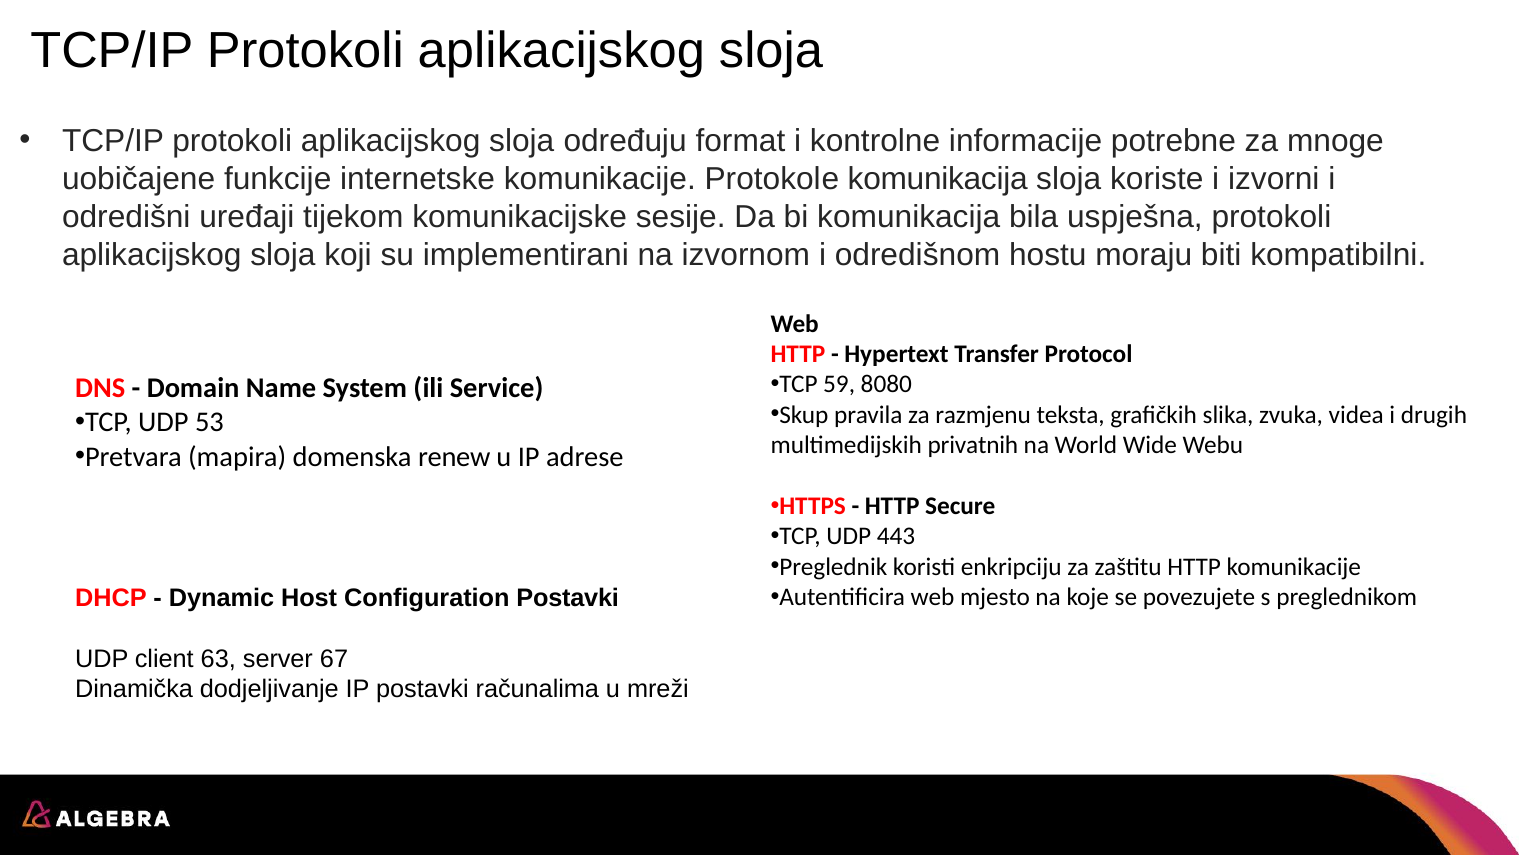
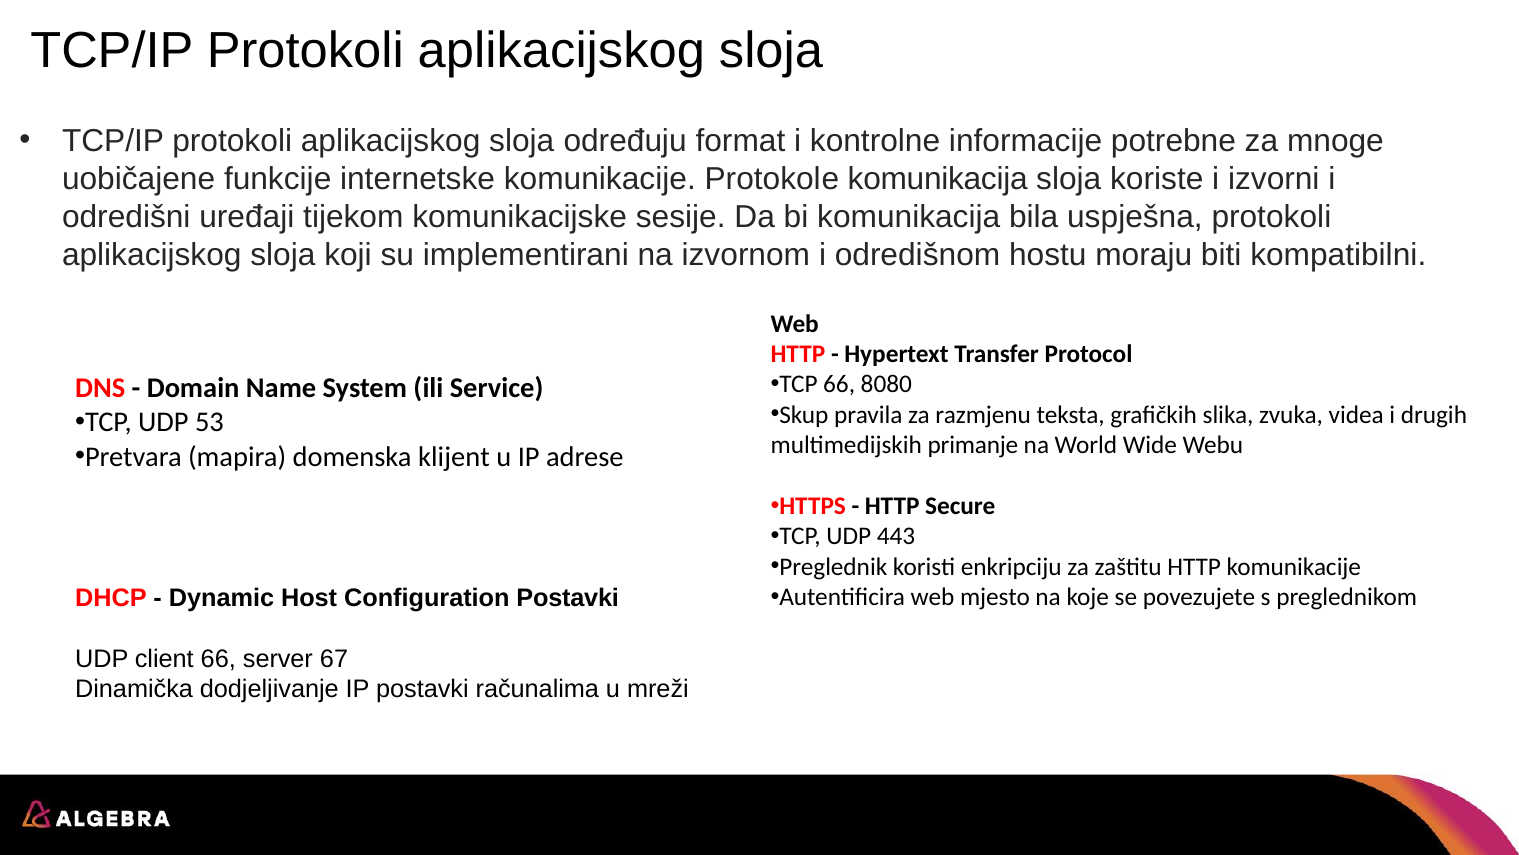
TCP 59: 59 -> 66
privatnih: privatnih -> primanje
renew: renew -> klijent
client 63: 63 -> 66
